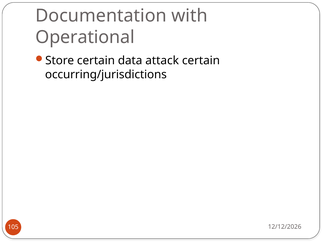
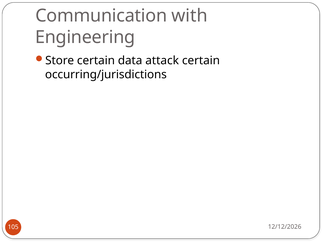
Documentation: Documentation -> Communication
Operational: Operational -> Engineering
